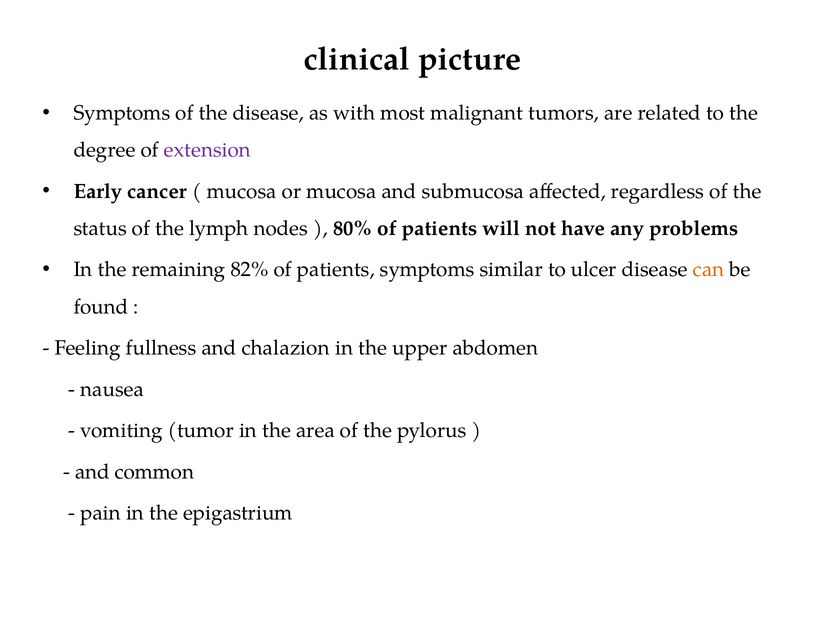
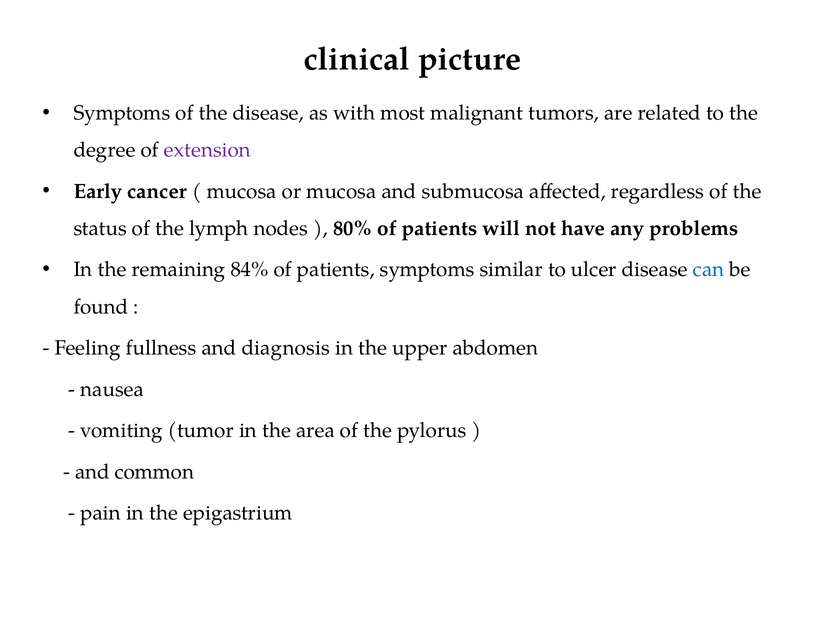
82%: 82% -> 84%
can colour: orange -> blue
chalazion: chalazion -> diagnosis
